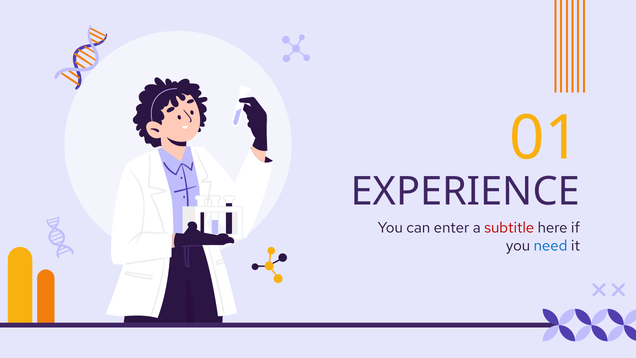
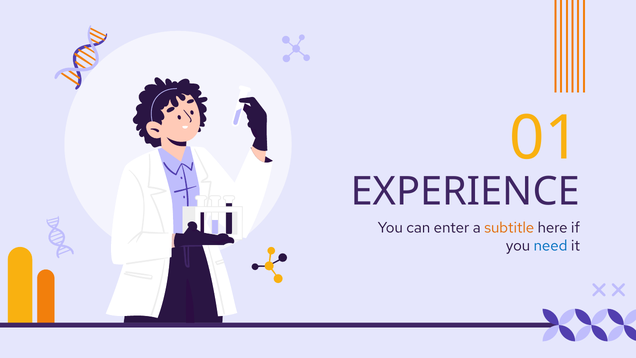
subtitle colour: red -> orange
